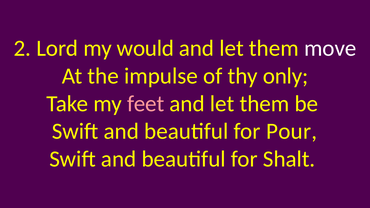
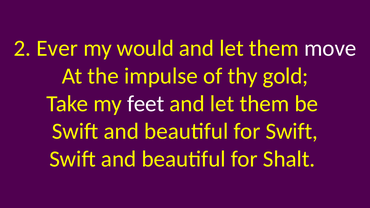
Lord: Lord -> Ever
only: only -> gold
feet colour: pink -> white
for Pour: Pour -> Swift
